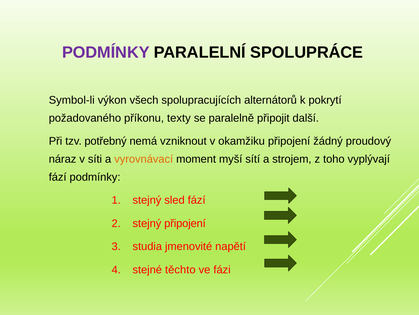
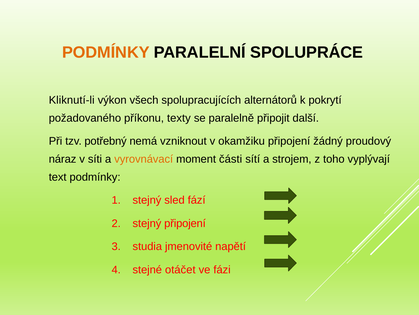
PODMÍNKY at (106, 52) colour: purple -> orange
Symbol-li: Symbol-li -> Kliknutí-li
myší: myší -> části
fází at (58, 177): fází -> text
těchto: těchto -> otáčet
